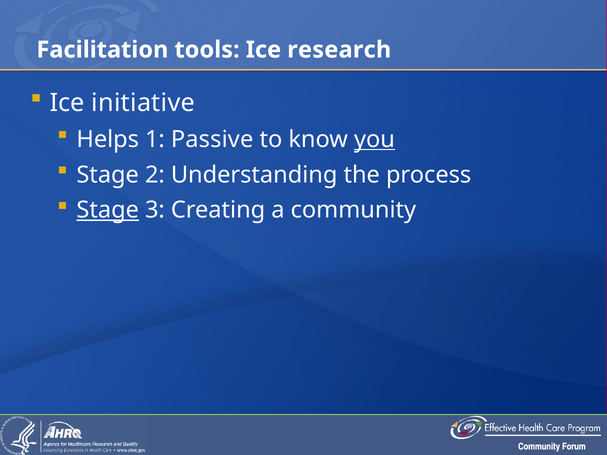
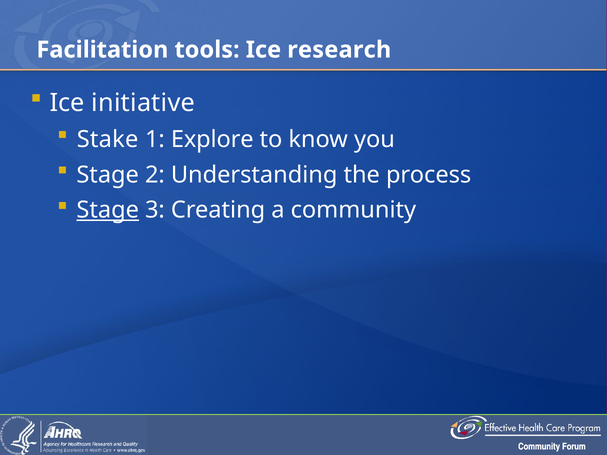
Helps: Helps -> Stake
Passive: Passive -> Explore
you underline: present -> none
